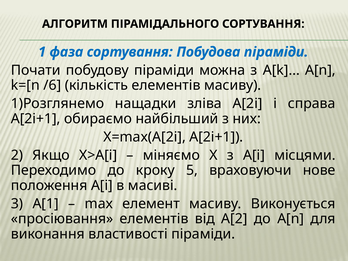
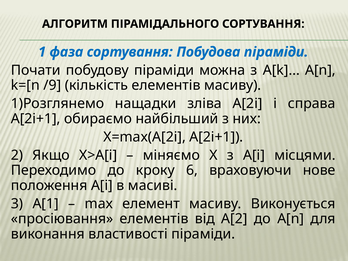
/6: /6 -> /9
5: 5 -> 6
